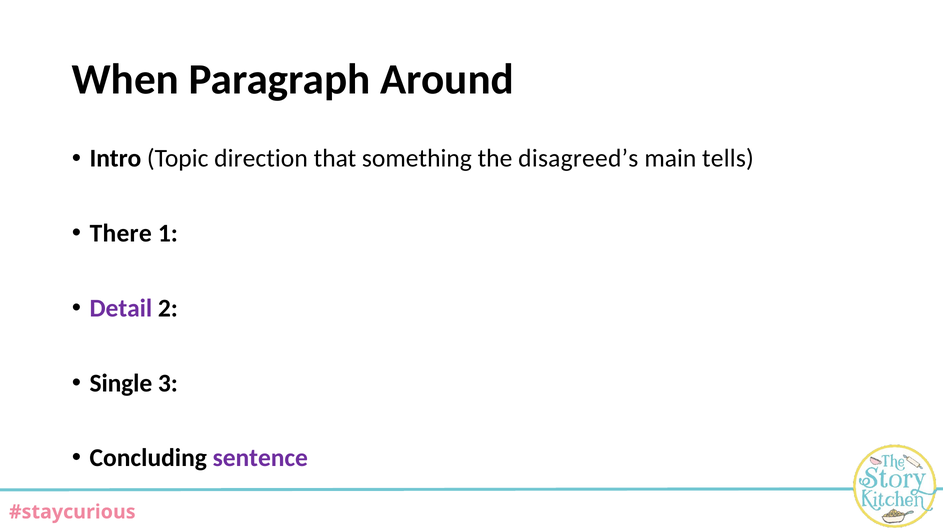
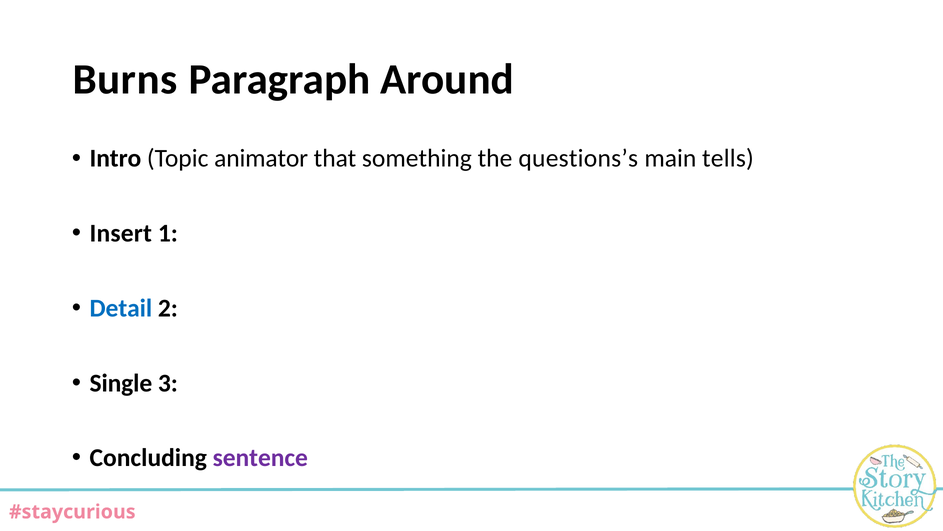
When: When -> Burns
direction: direction -> animator
disagreed’s: disagreed’s -> questions’s
There: There -> Insert
Detail colour: purple -> blue
